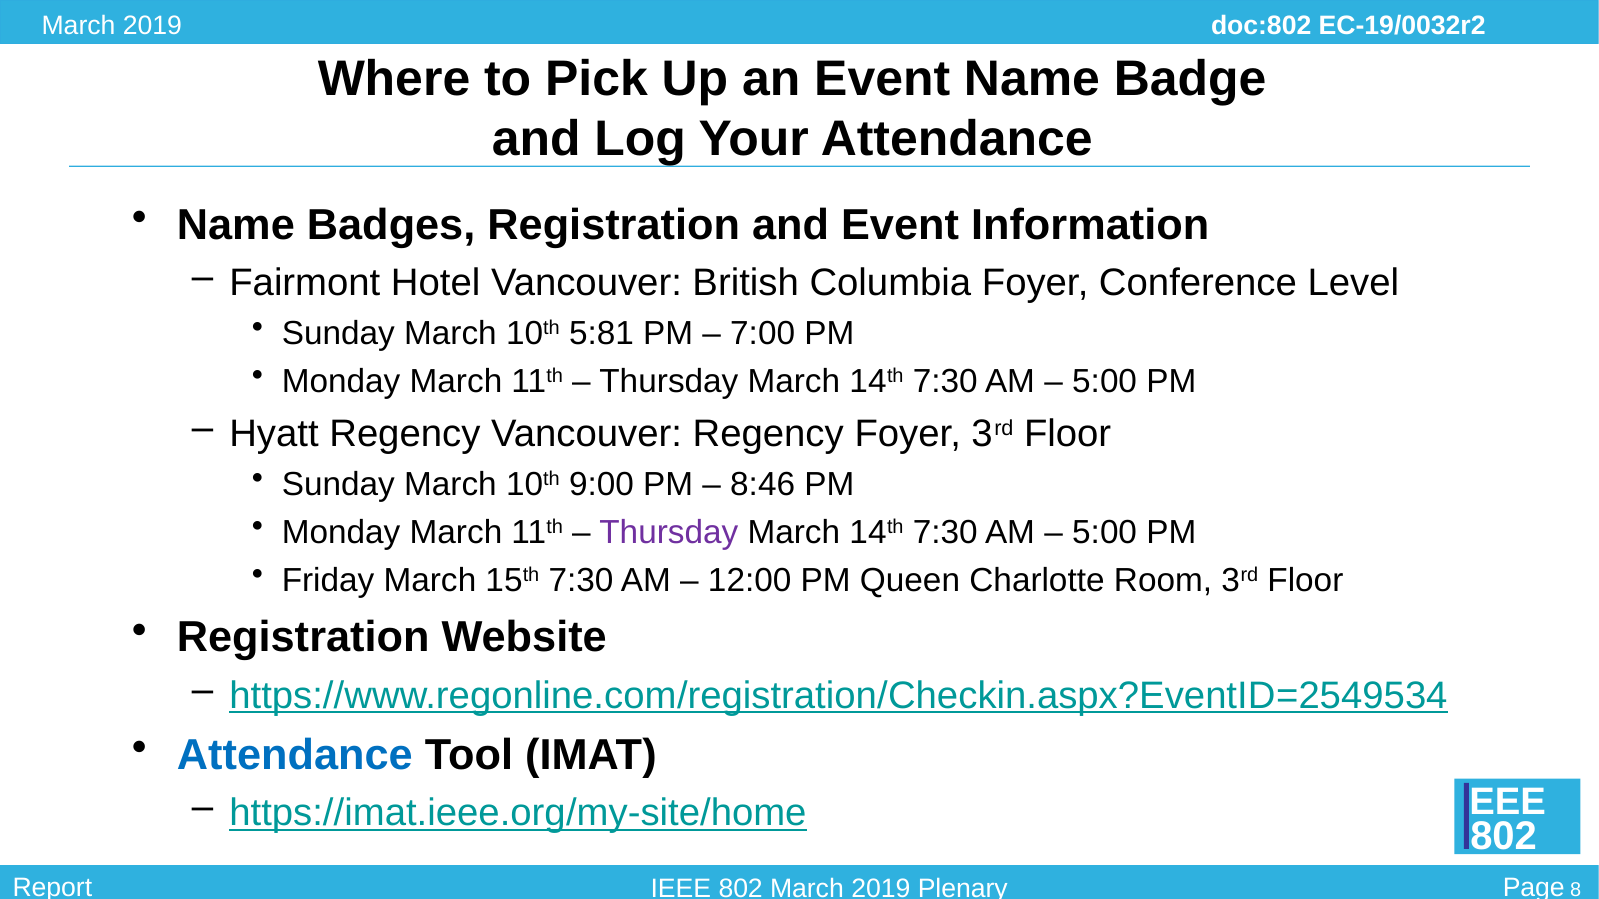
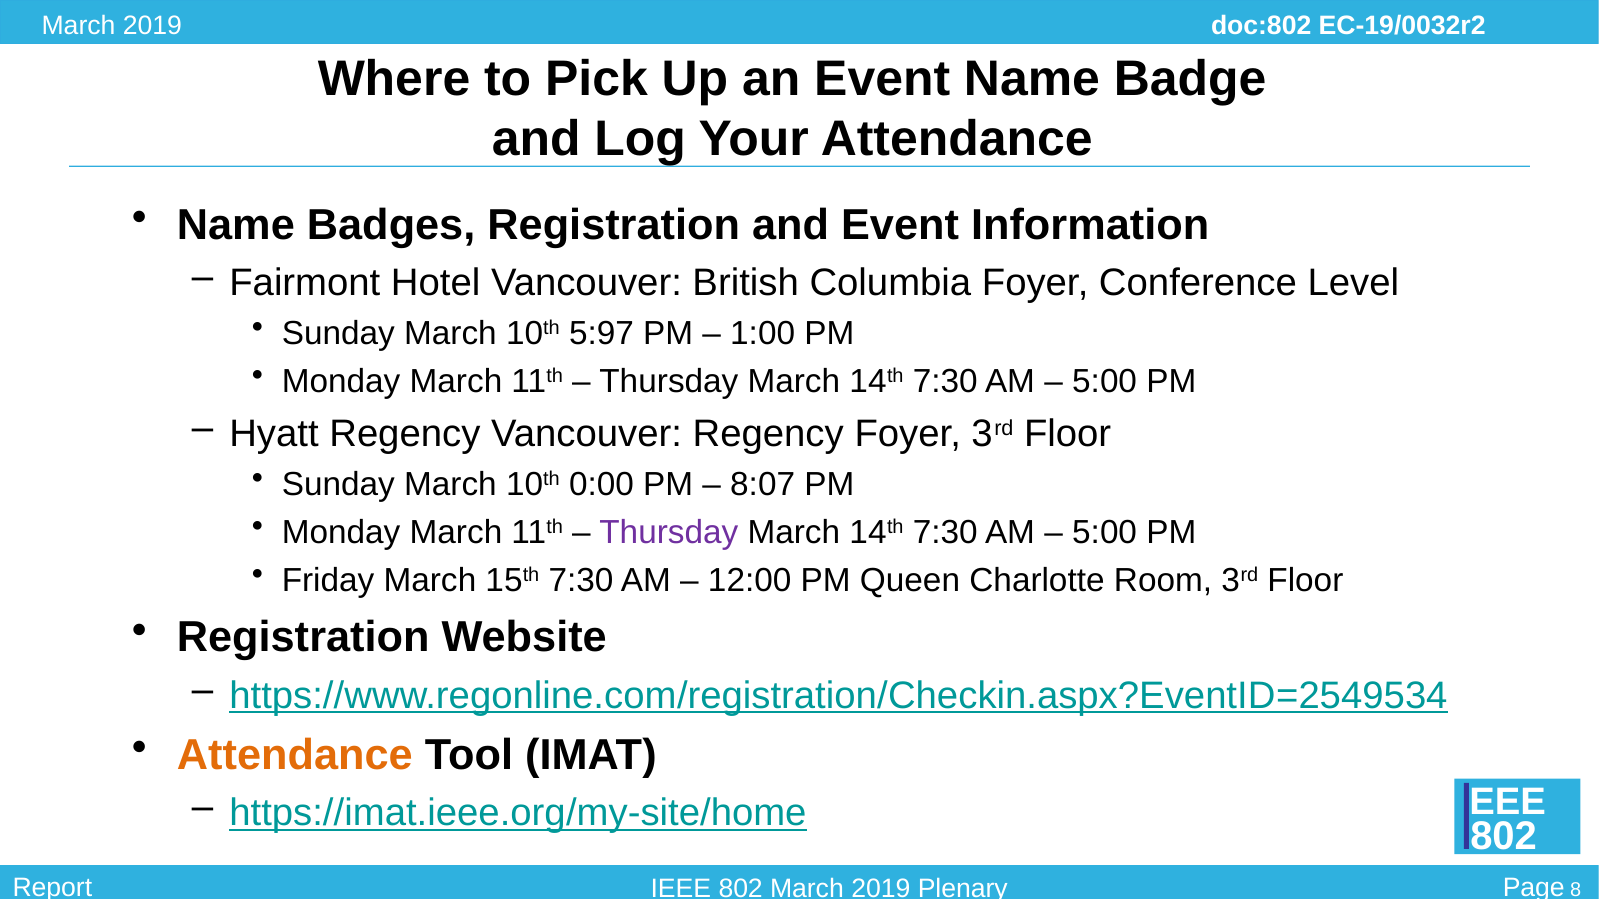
5:81: 5:81 -> 5:97
7:00: 7:00 -> 1:00
9:00: 9:00 -> 0:00
8:46: 8:46 -> 8:07
Attendance at (295, 756) colour: blue -> orange
